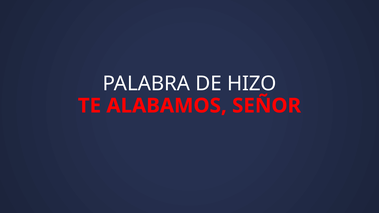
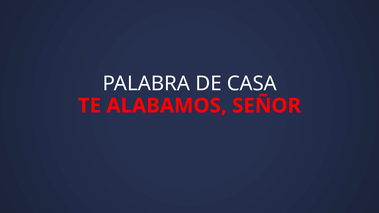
HIZO: HIZO -> CASA
